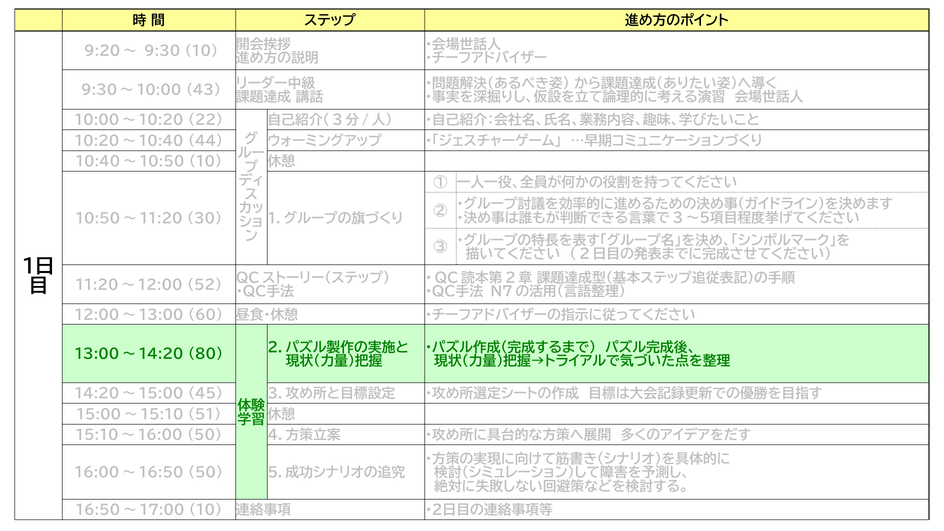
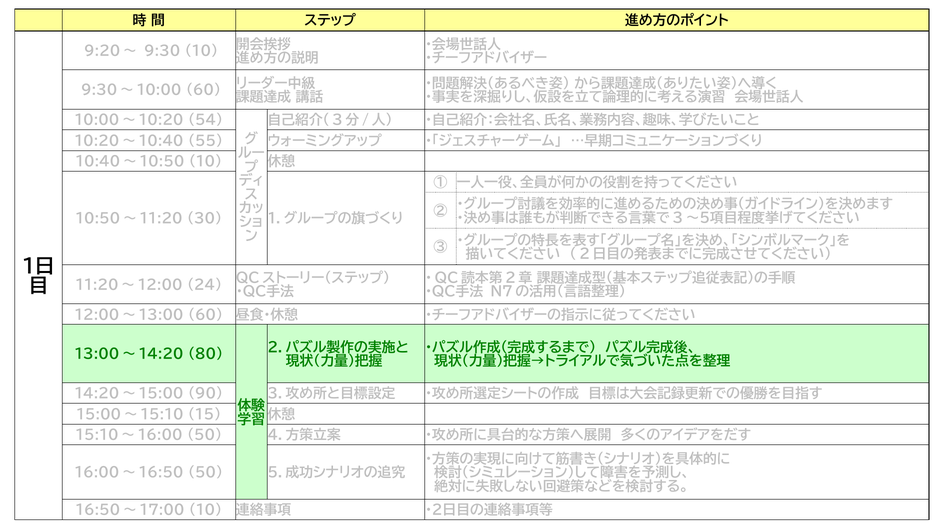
9:30～10:00 43: 43 -> 60
22: 22 -> 54
44: 44 -> 55
52: 52 -> 24
45: 45 -> 90
51: 51 -> 15
